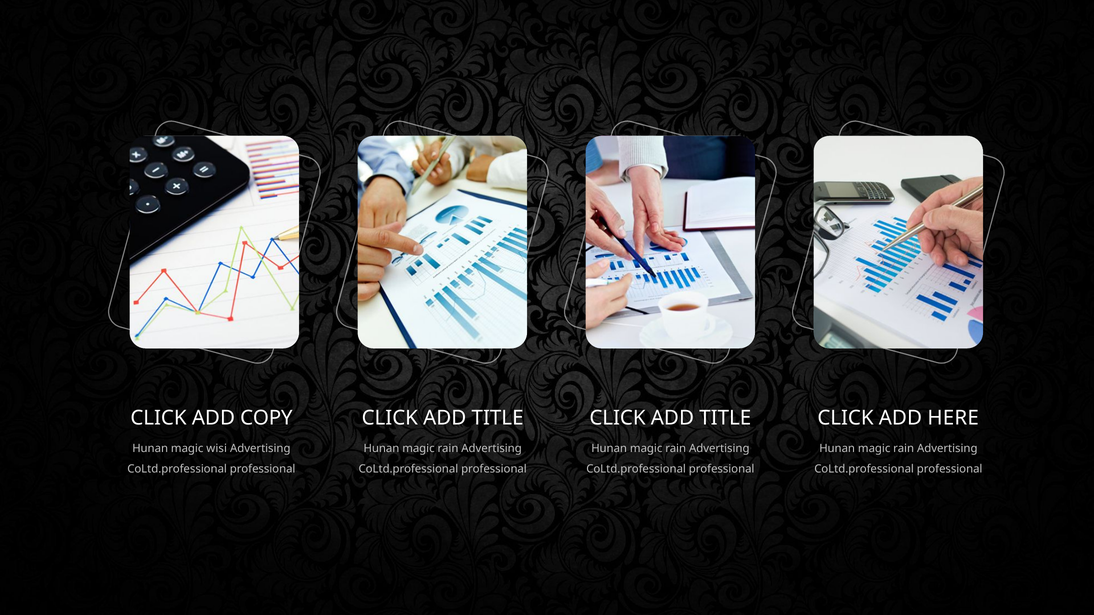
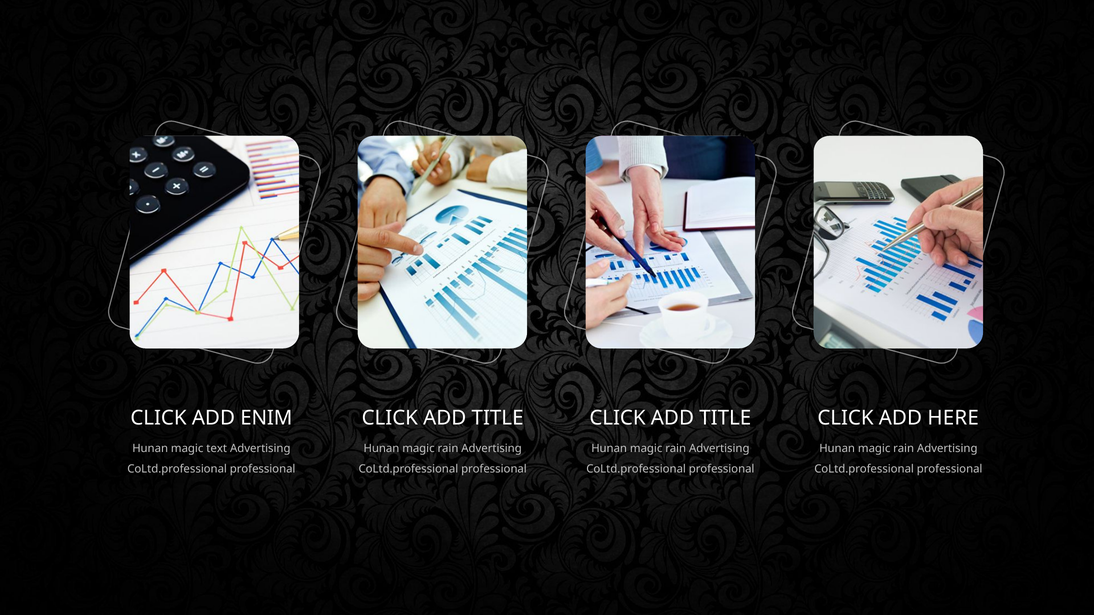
COPY: COPY -> ENIM
wisi: wisi -> text
